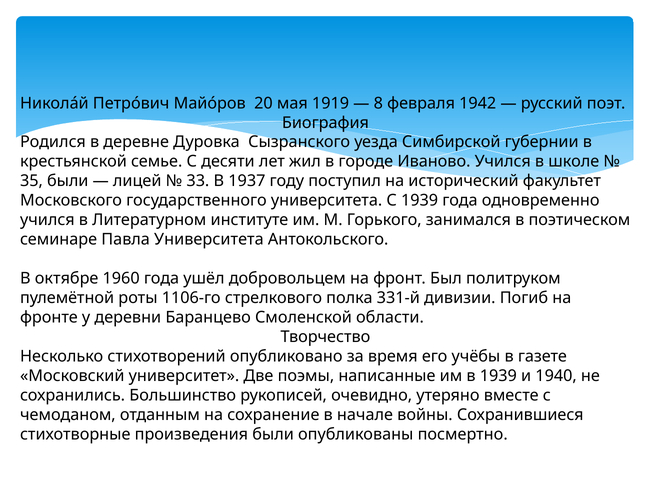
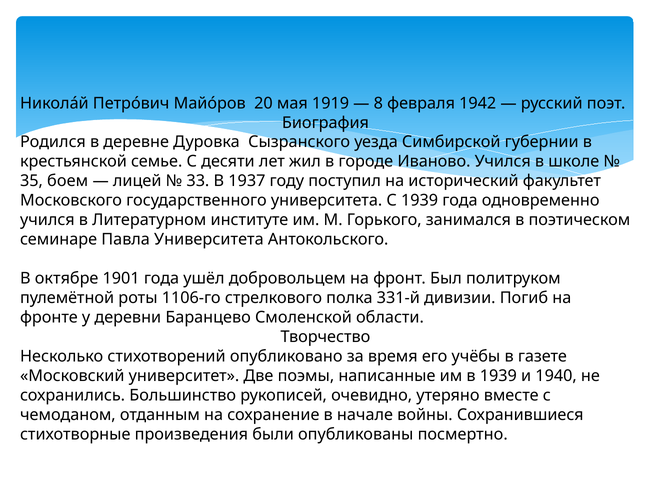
35 были: были -> боем
1960: 1960 -> 1901
